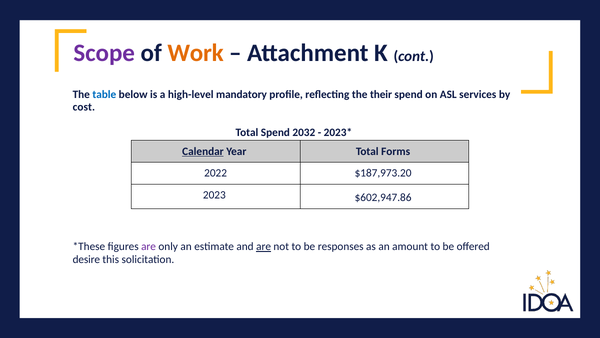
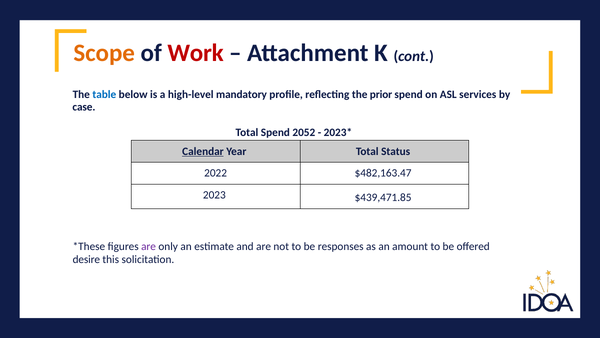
Scope colour: purple -> orange
Work colour: orange -> red
their: their -> prior
cost: cost -> case
2032: 2032 -> 2052
Forms: Forms -> Status
$187,973.20: $187,973.20 -> $482,163.47
$602,947.86: $602,947.86 -> $439,471.85
are at (264, 246) underline: present -> none
